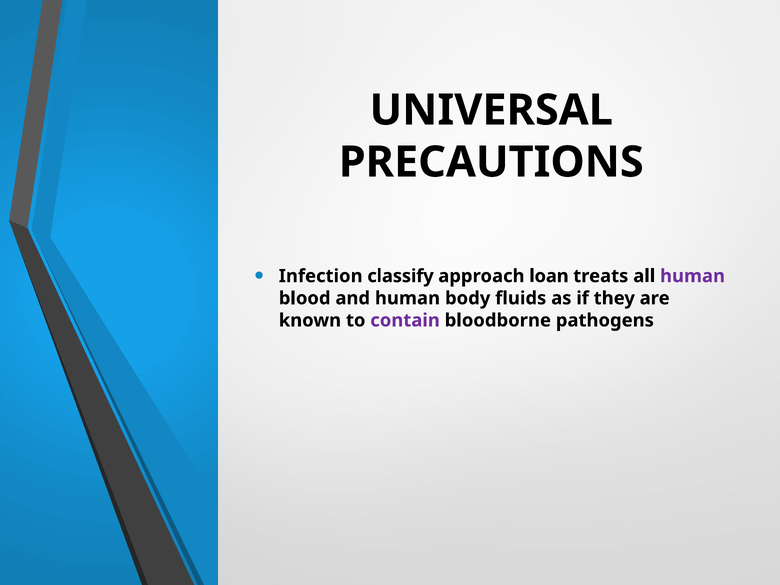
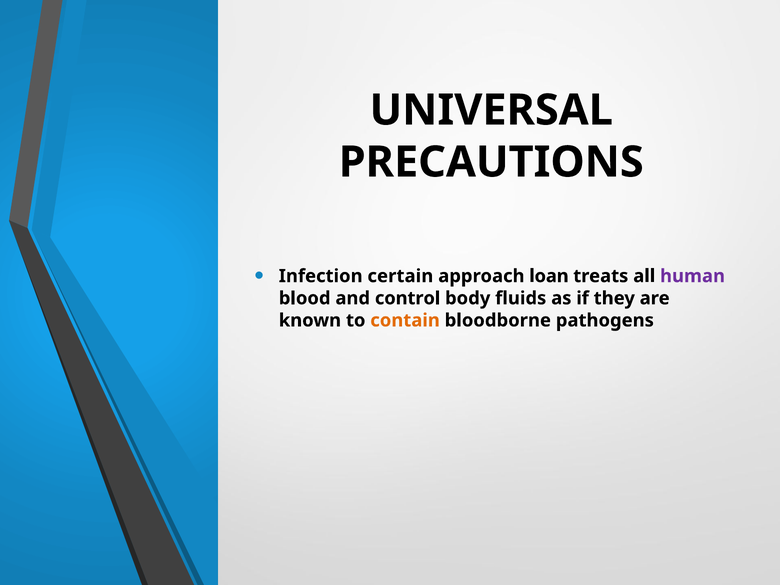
classify: classify -> certain
and human: human -> control
contain colour: purple -> orange
